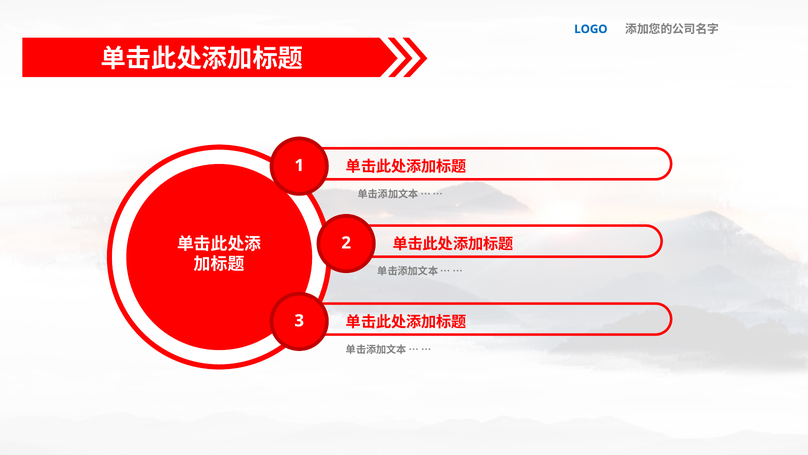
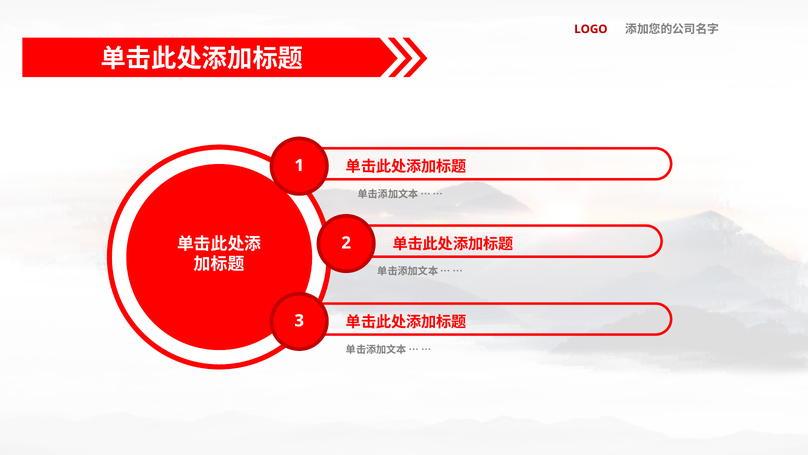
LOGO colour: blue -> red
